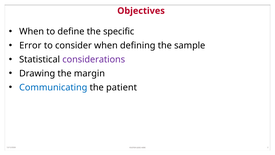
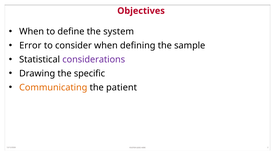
specific: specific -> system
margin: margin -> specific
Communicating colour: blue -> orange
